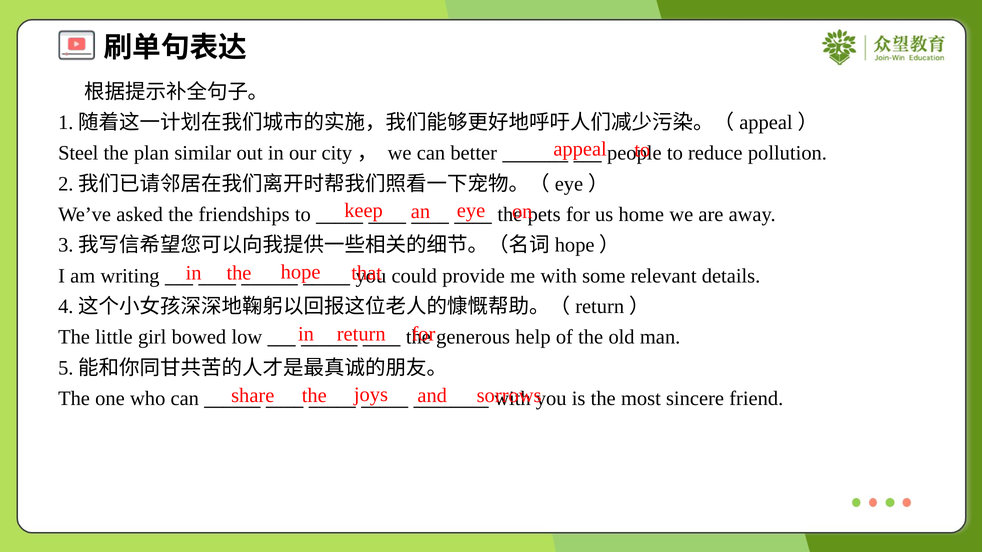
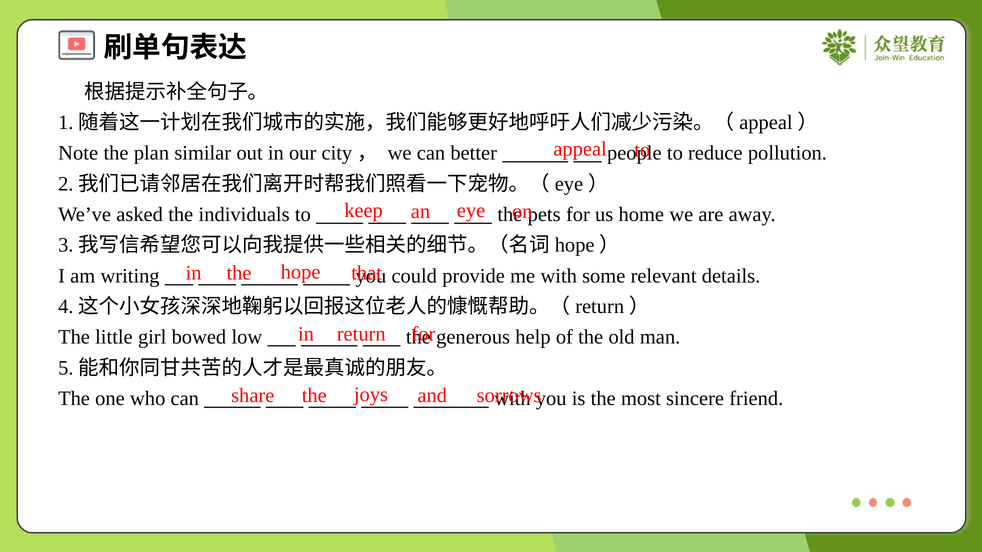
Steel: Steel -> Note
friendships: friendships -> individuals
